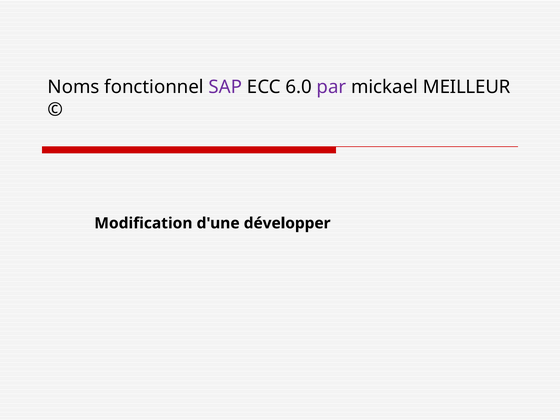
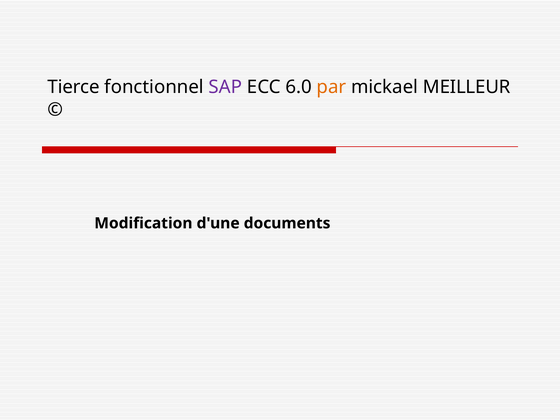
Noms: Noms -> Tierce
par colour: purple -> orange
développer: développer -> documents
